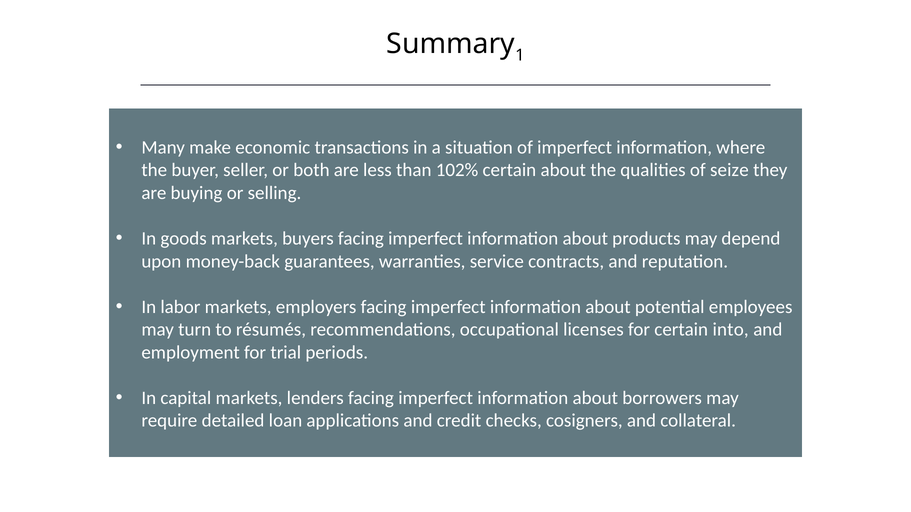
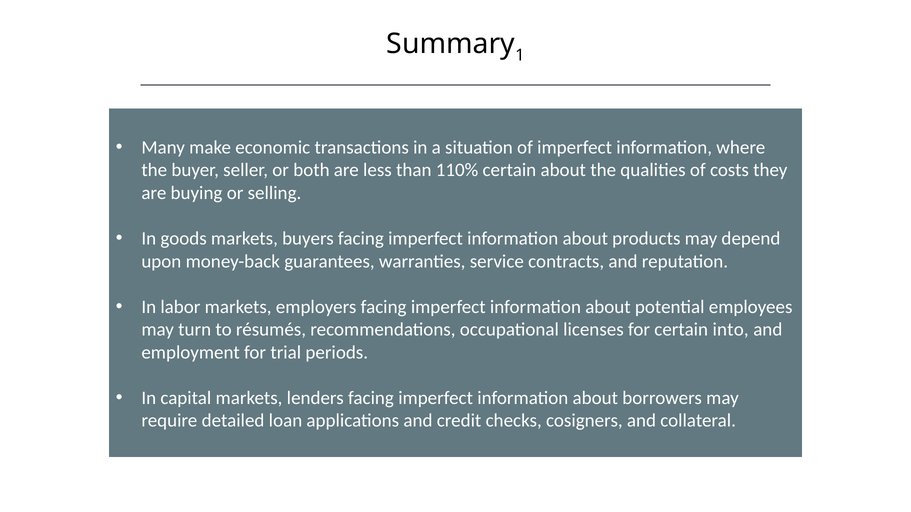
102%: 102% -> 110%
seize: seize -> costs
